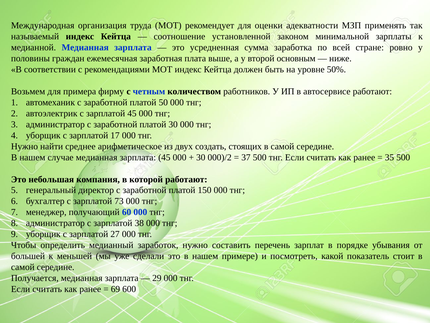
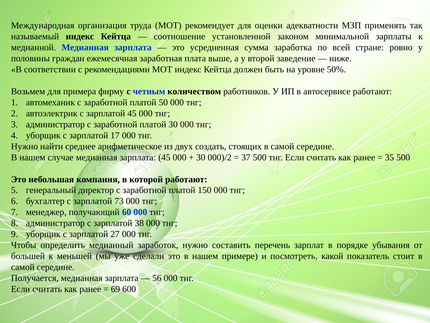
основным: основным -> заведение
29: 29 -> 56
